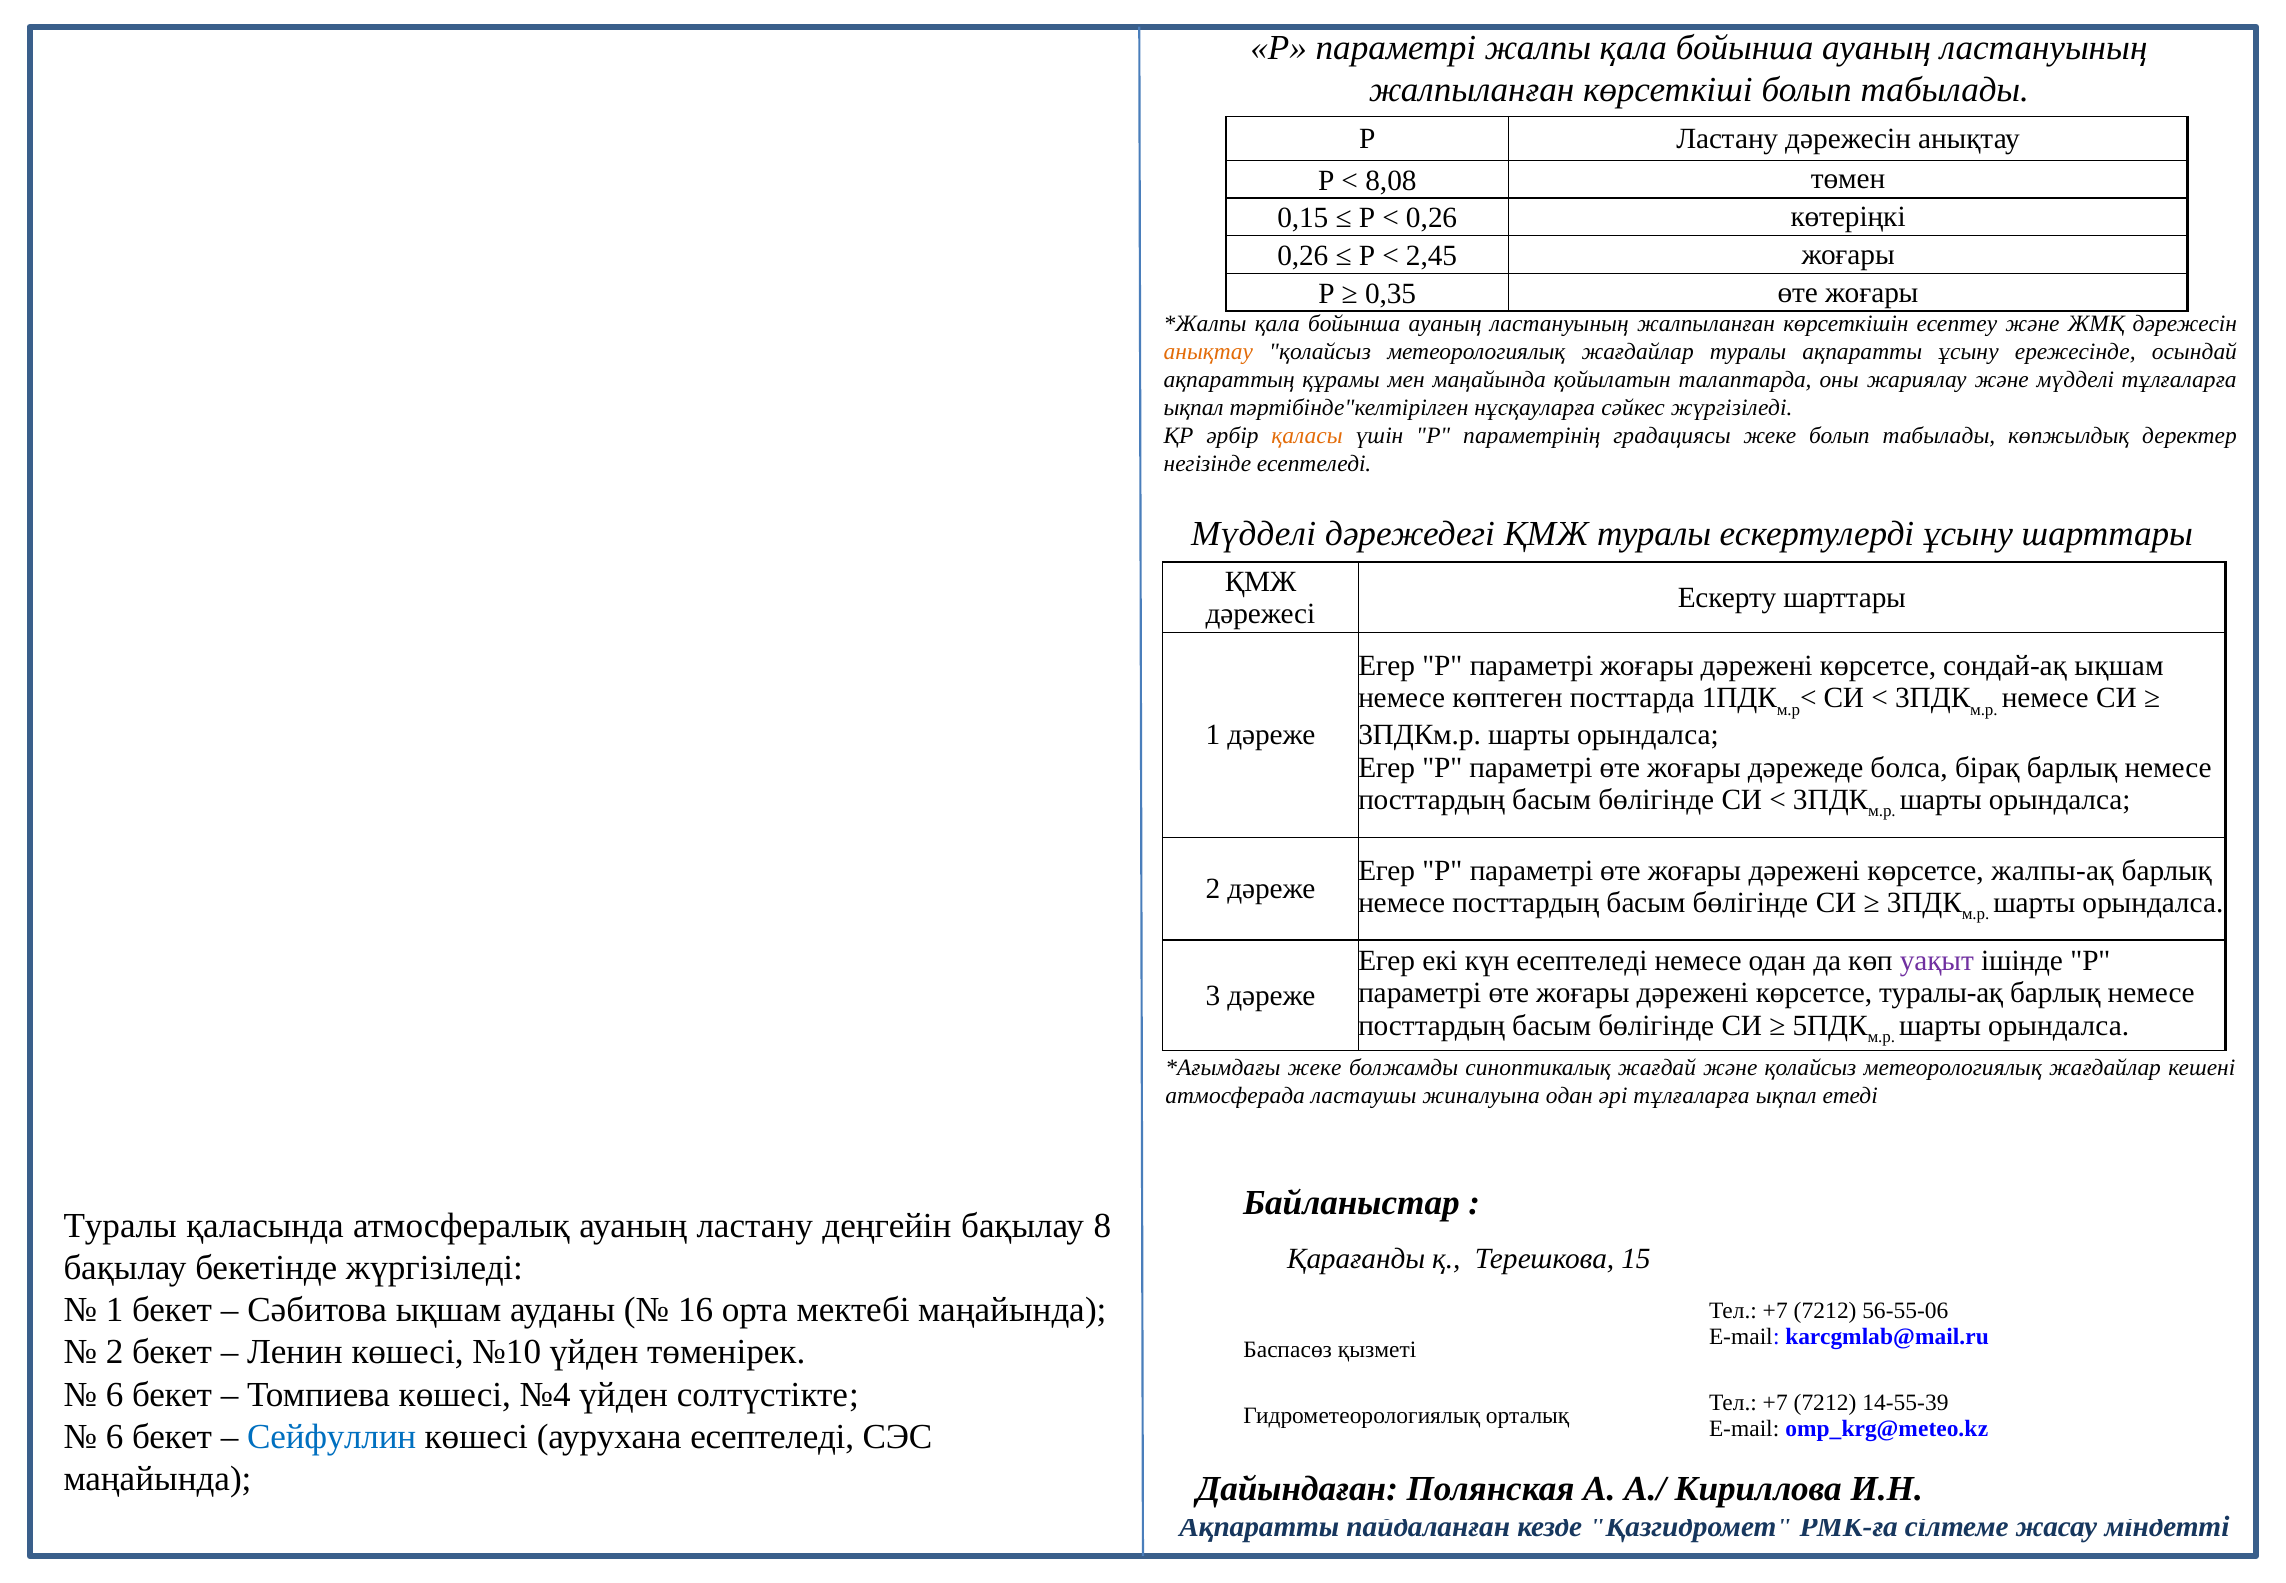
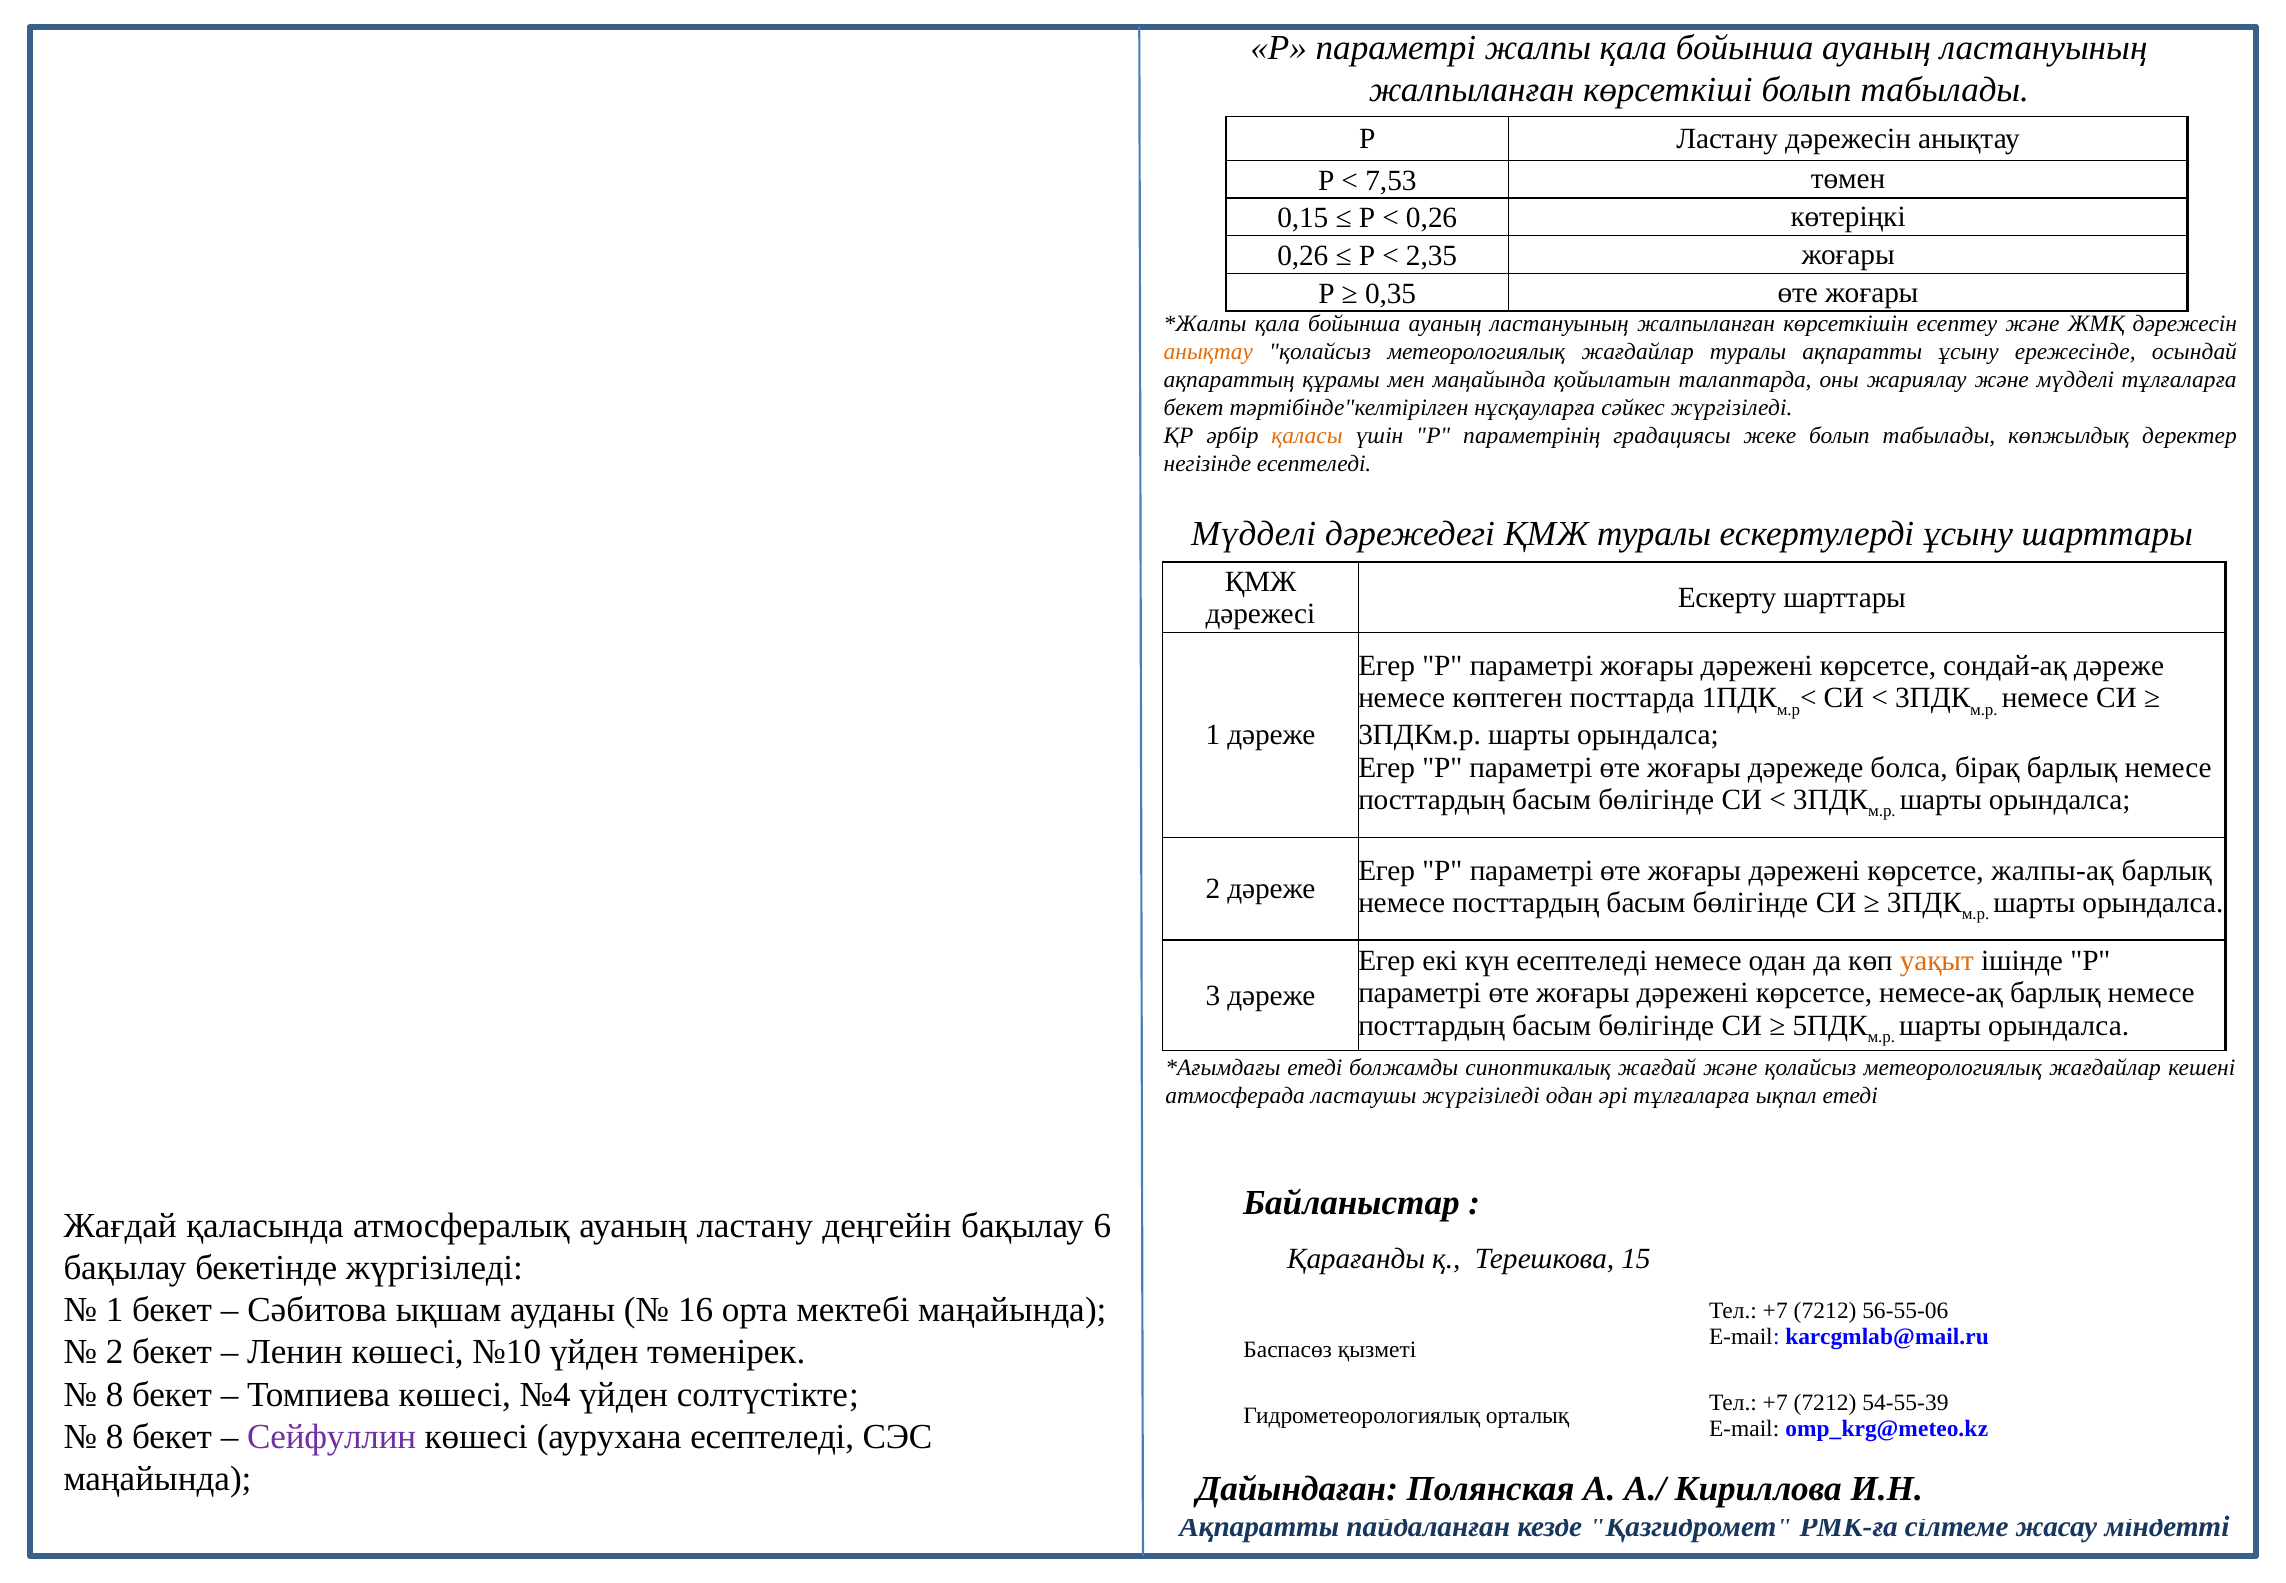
8,08: 8,08 -> 7,53
2,45: 2,45 -> 2,35
ықпал at (1194, 407): ықпал -> бекет
сондай-ақ ықшам: ықшам -> дәреже
уақыт colour: purple -> orange
туралы-ақ: туралы-ақ -> немесе-ақ
жеке at (1315, 1067): жеке -> етеді
ластаушы жиналуына: жиналуына -> жүргізіледі
Туралы at (120, 1225): Туралы -> Жағдай
8: 8 -> 6
6 at (115, 1394): 6 -> 8
14-55-39: 14-55-39 -> 54-55-39
6 at (115, 1436): 6 -> 8
Сейфуллин colour: blue -> purple
